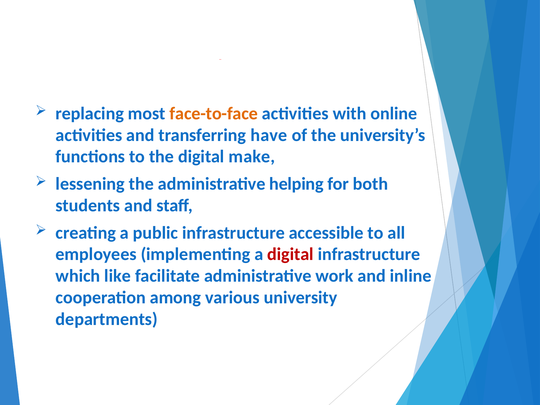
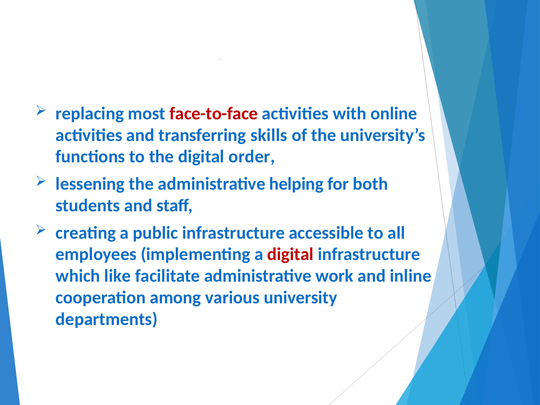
face-to-face colour: orange -> red
have: have -> skills
make: make -> order
